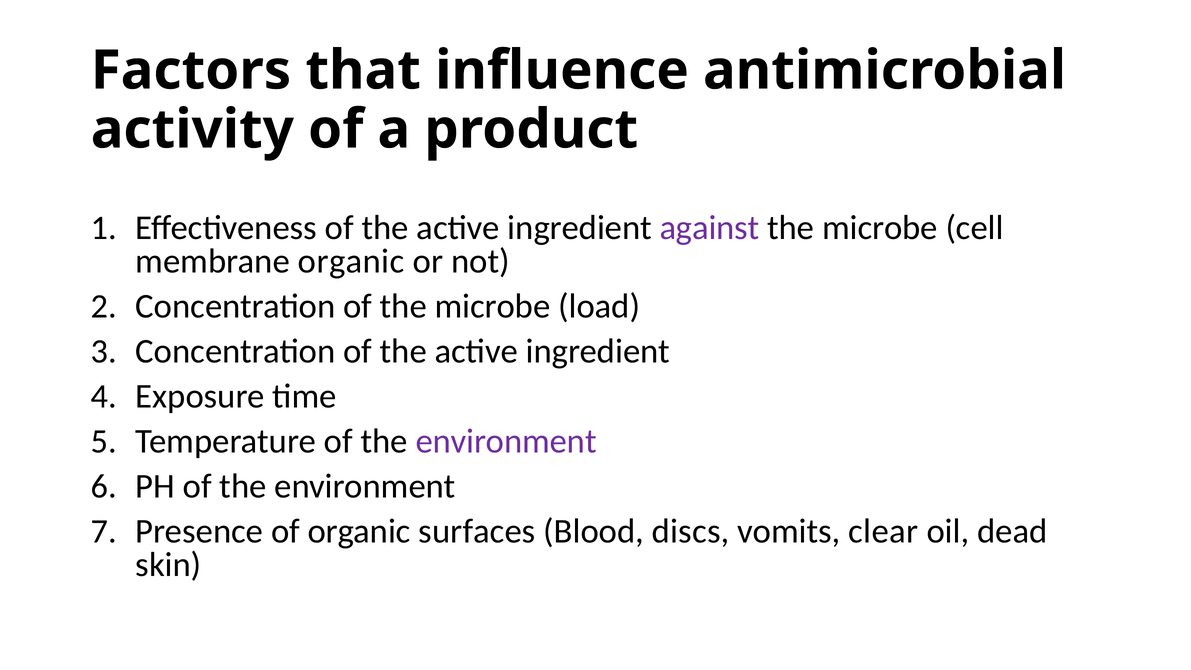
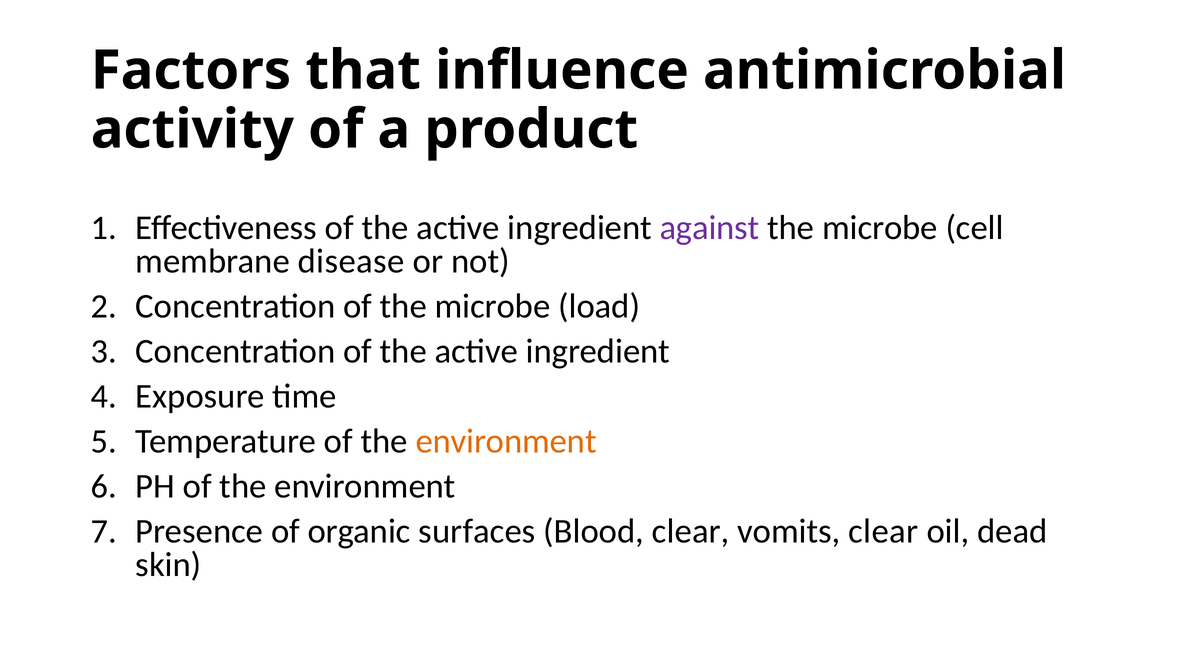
membrane organic: organic -> disease
environment at (506, 441) colour: purple -> orange
Blood discs: discs -> clear
